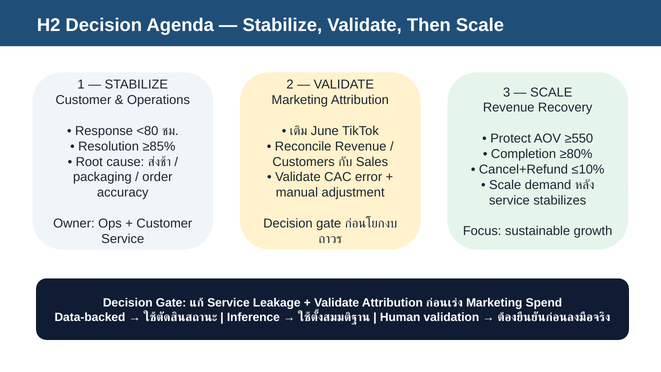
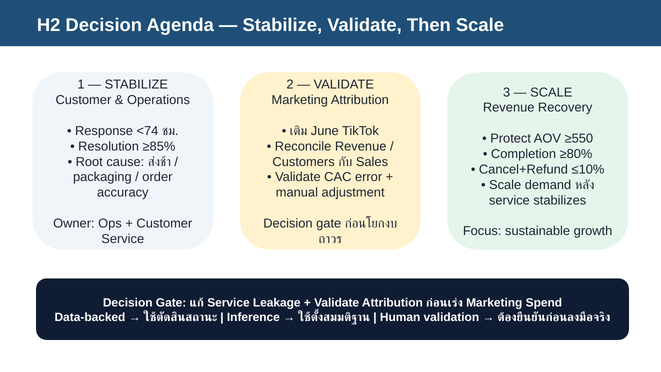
<80: <80 -> <74
